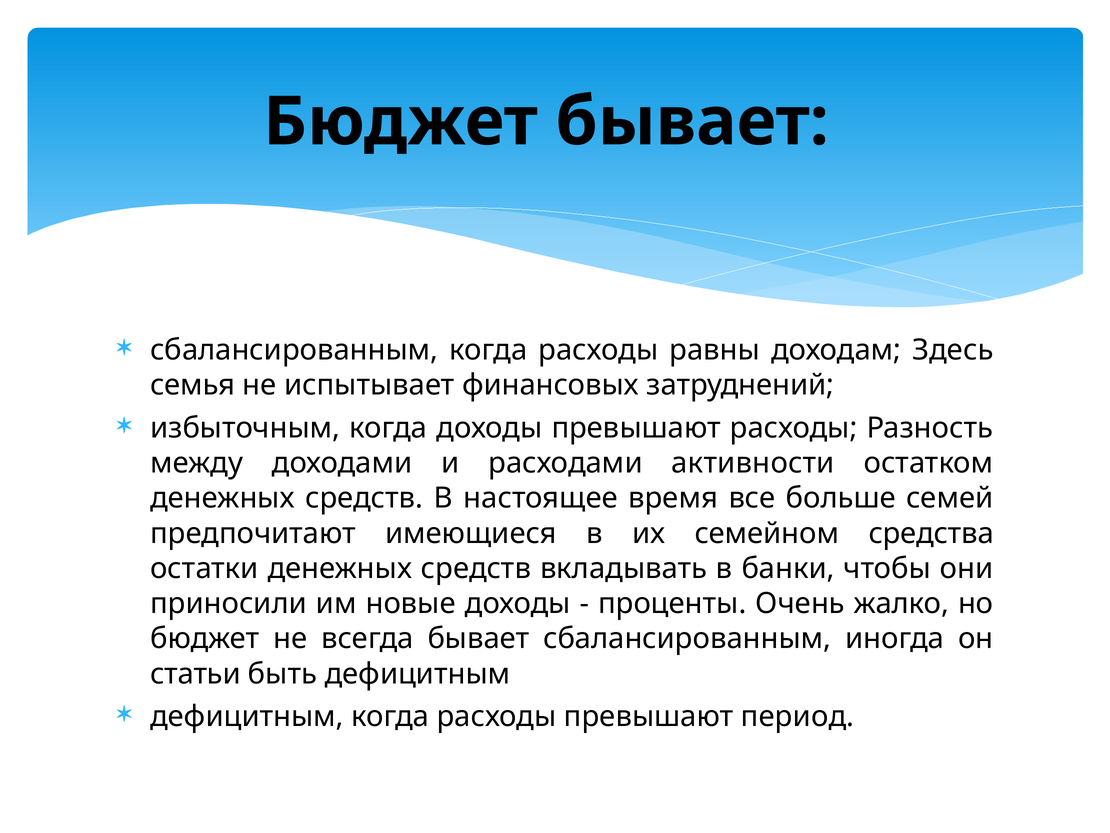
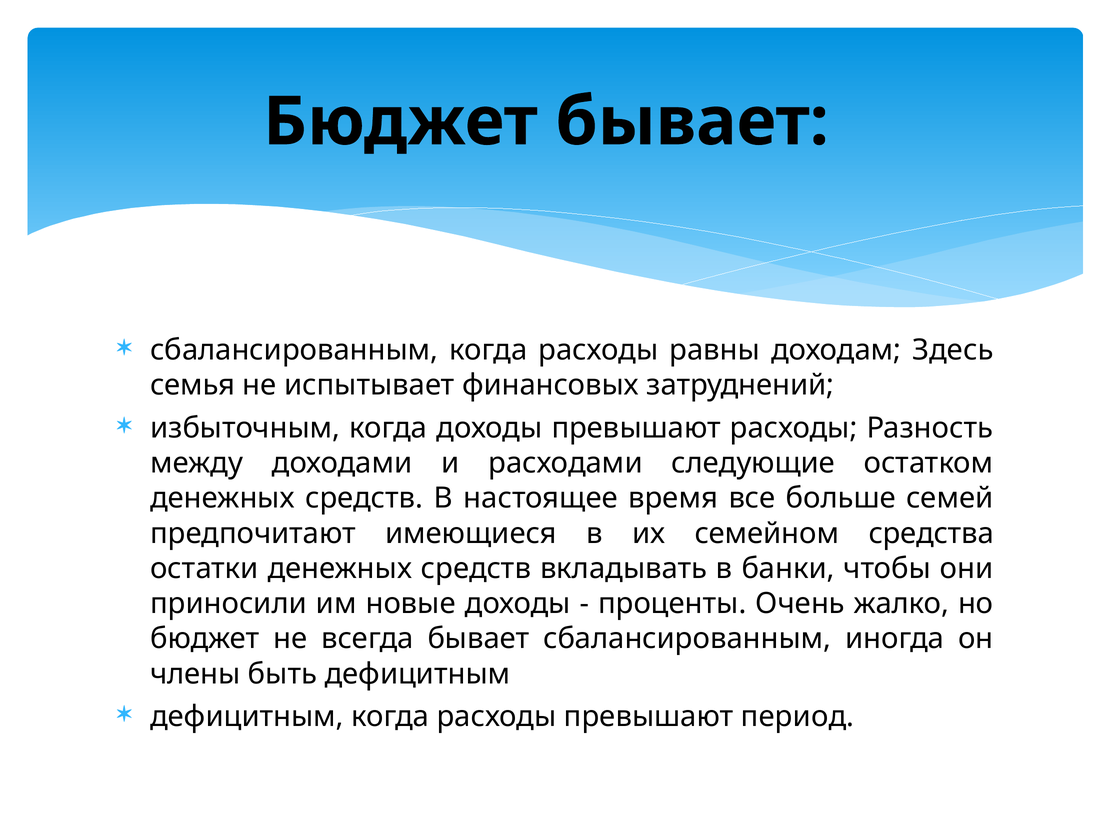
активности: активности -> следующие
статьи: статьи -> члены
